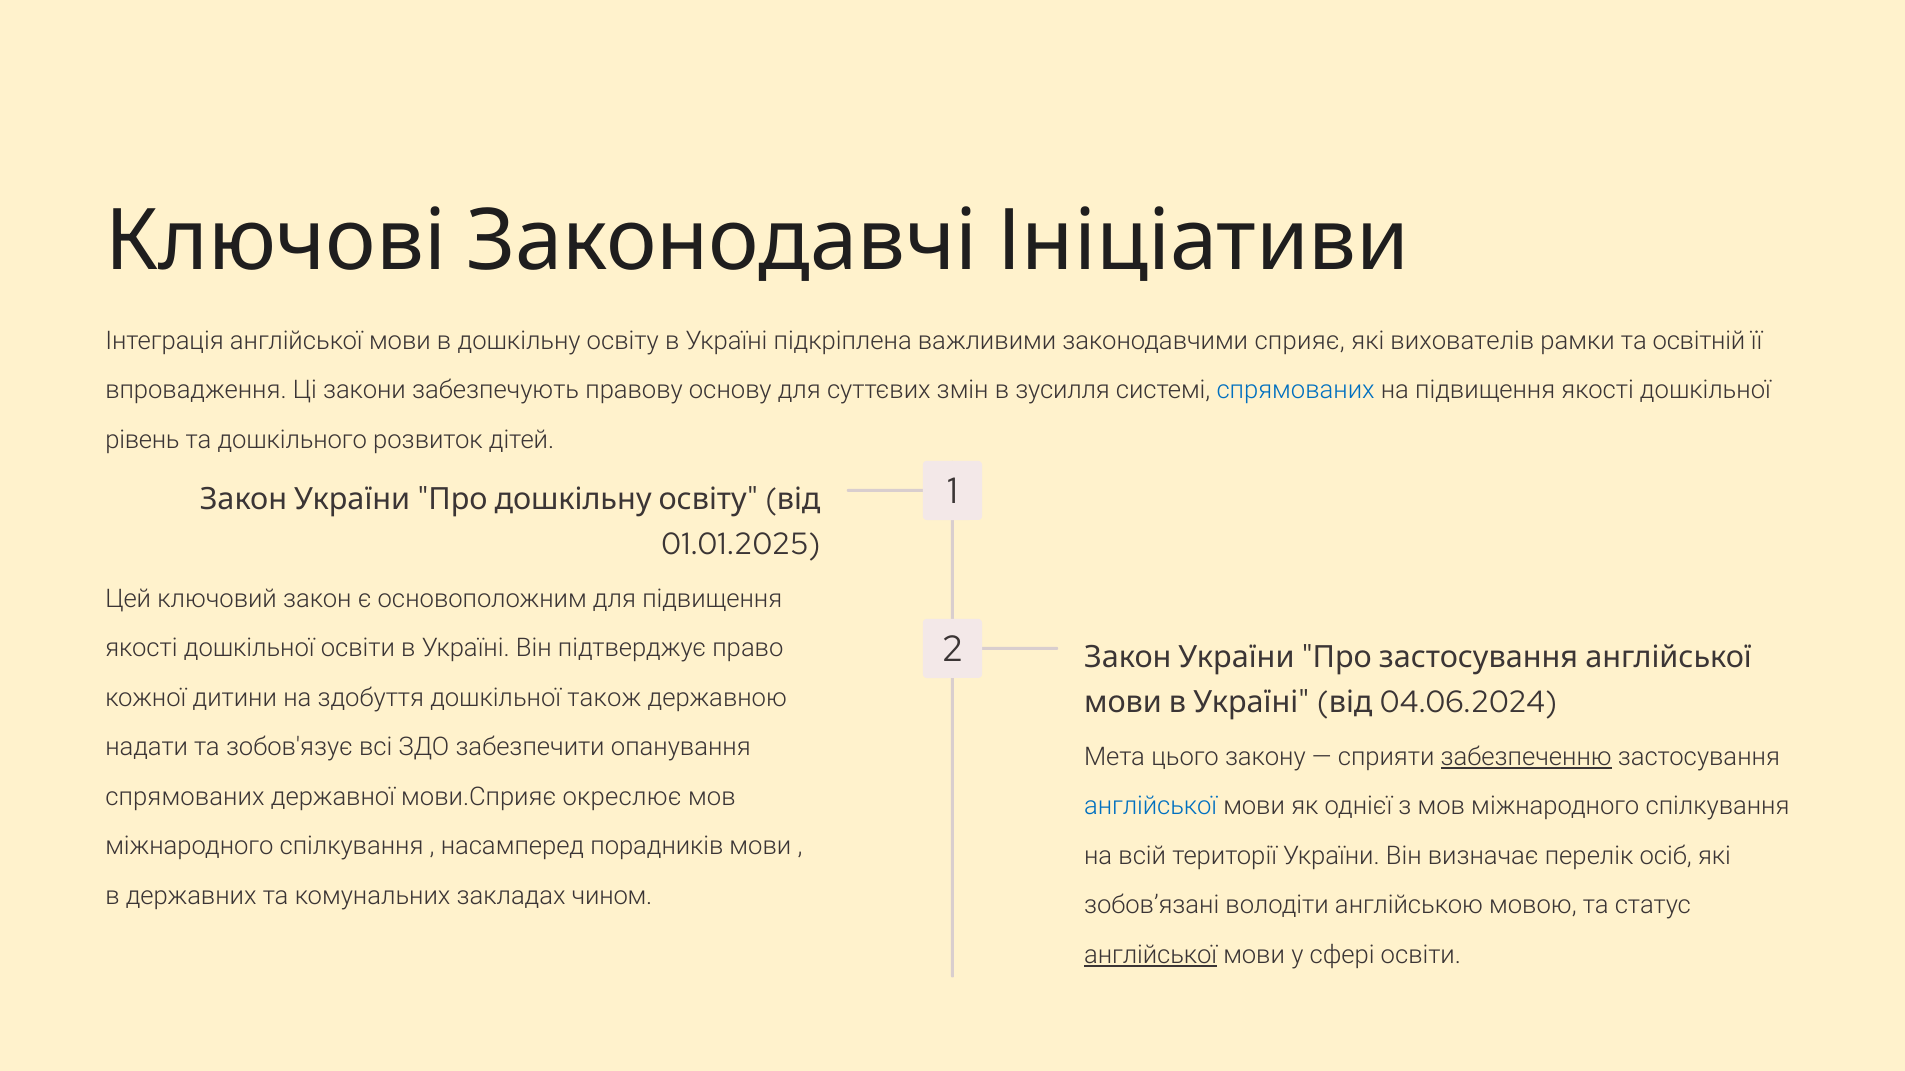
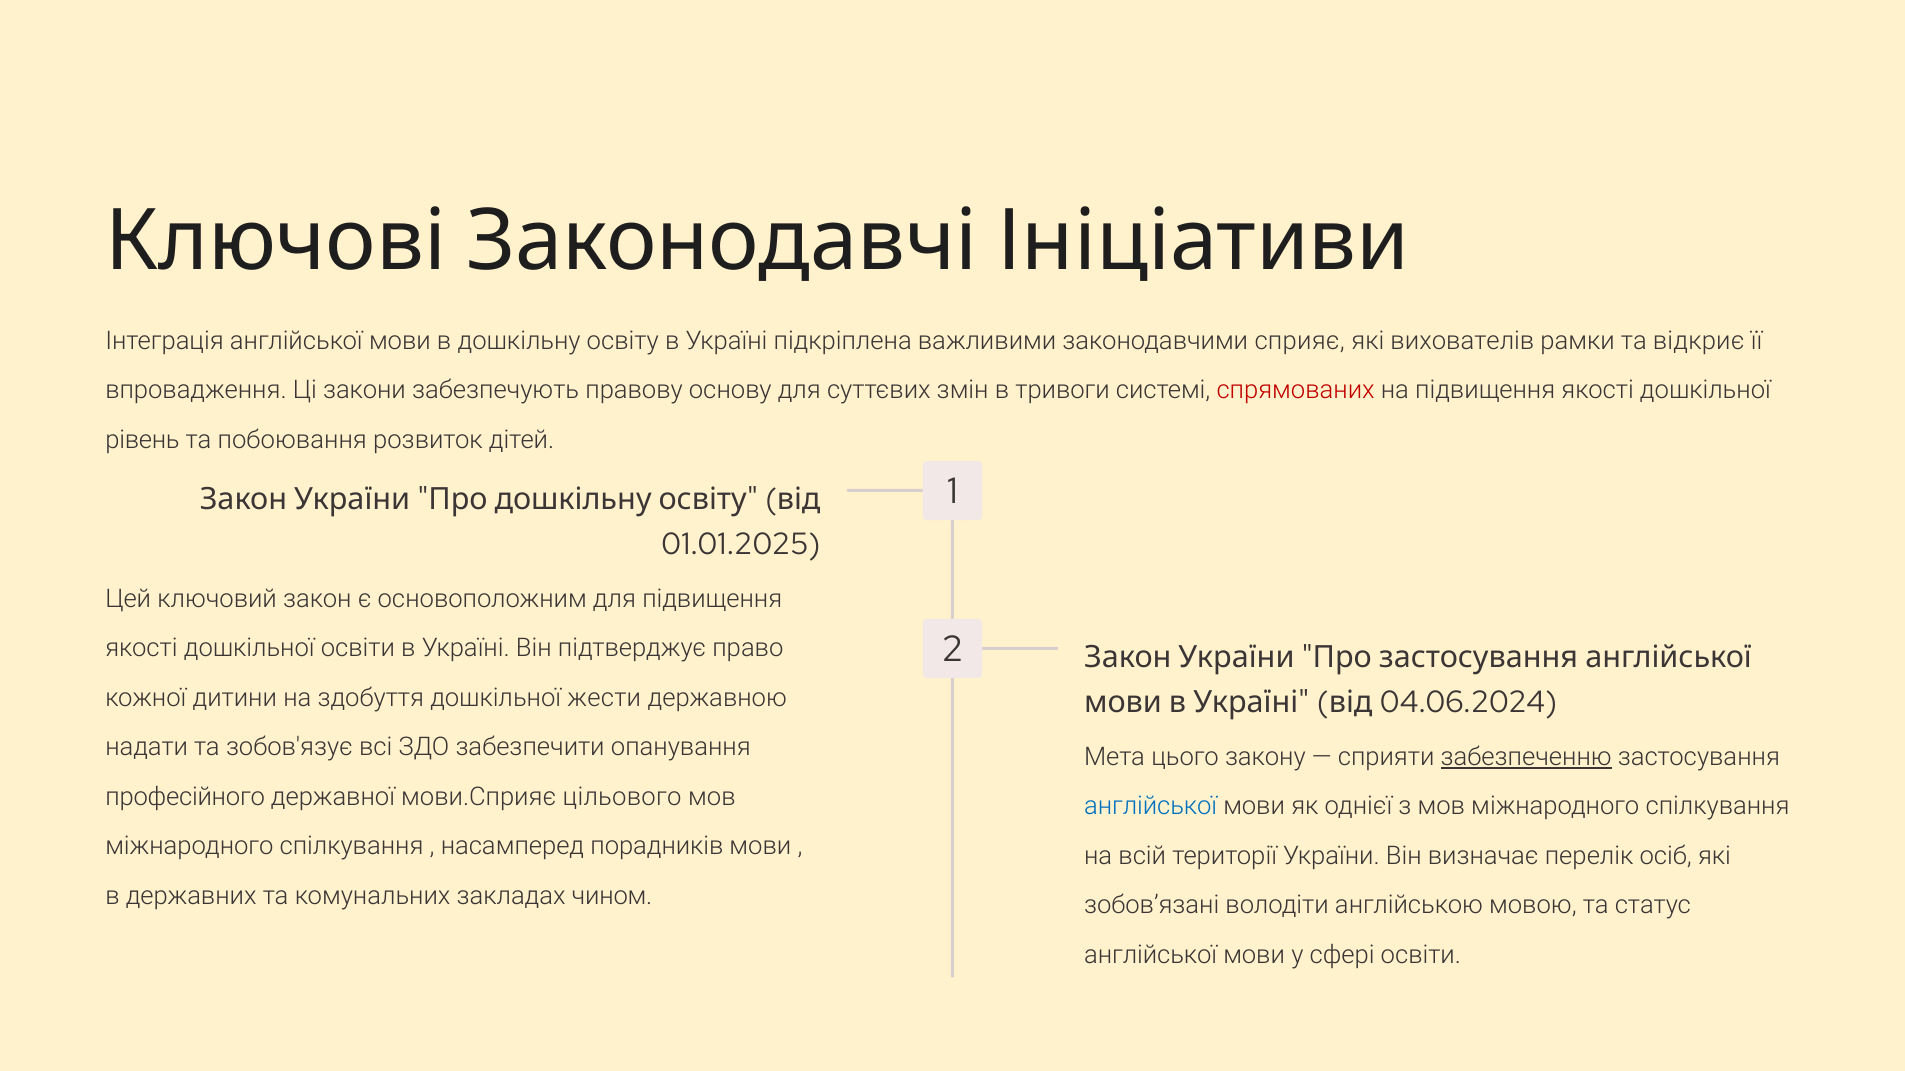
освітній: освітній -> відкриє
зусилля: зусилля -> тривоги
спрямованих at (1296, 390) colour: blue -> red
дошкільного: дошкільного -> побоювання
також: також -> жести
спрямованих at (185, 797): спрямованих -> професійного
окреслює: окреслює -> цільового
англійської at (1151, 955) underline: present -> none
